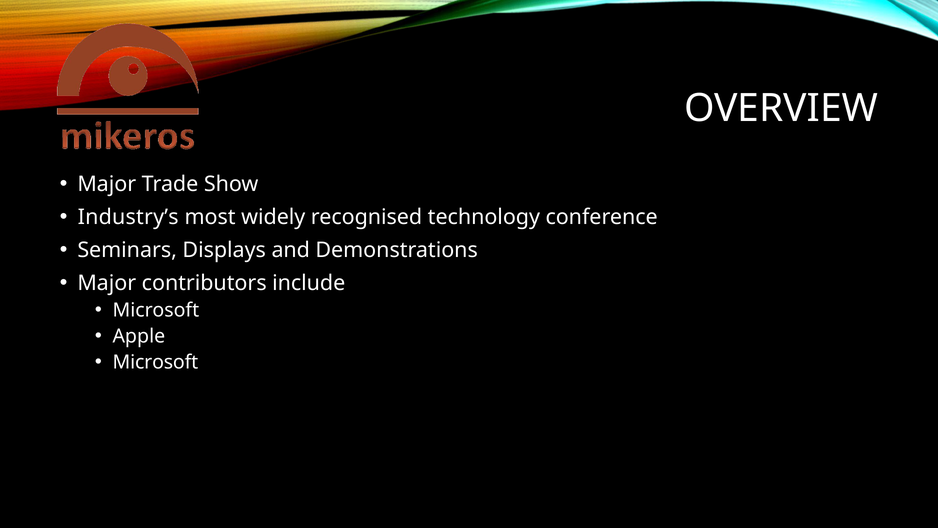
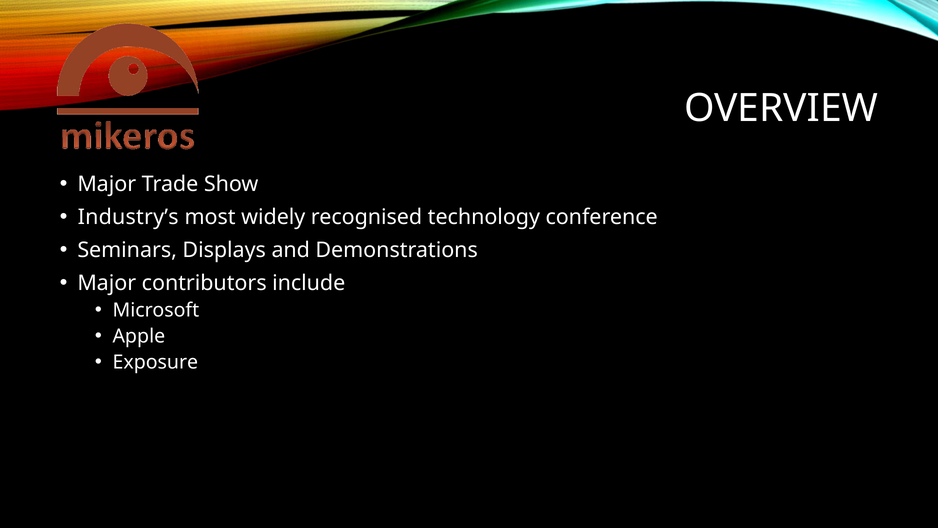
Microsoft at (155, 362): Microsoft -> Exposure
